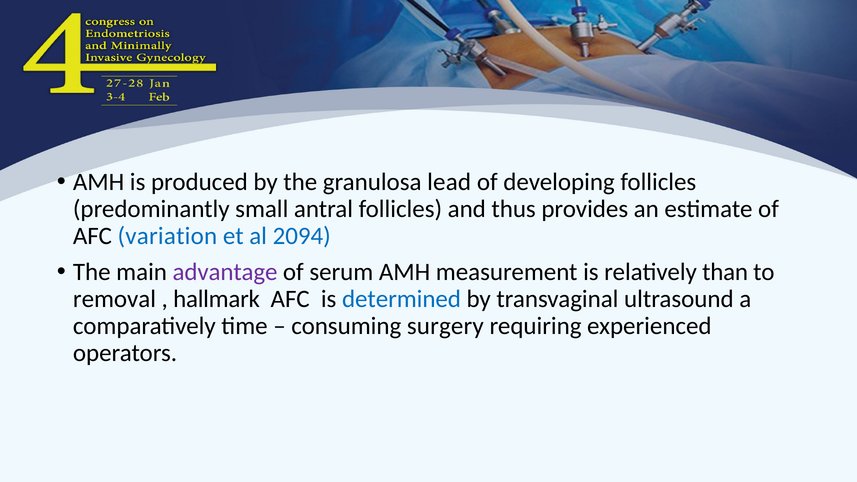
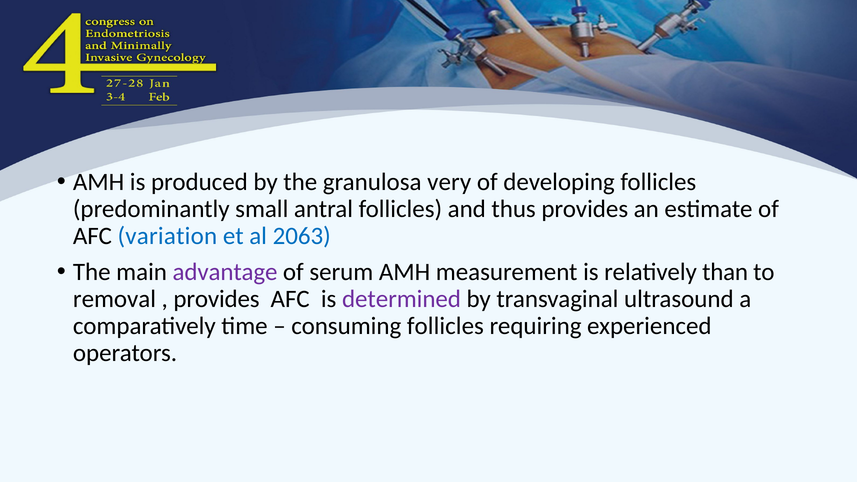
lead: lead -> very
2094: 2094 -> 2063
hallmark at (217, 299): hallmark -> provides
determined colour: blue -> purple
consuming surgery: surgery -> follicles
